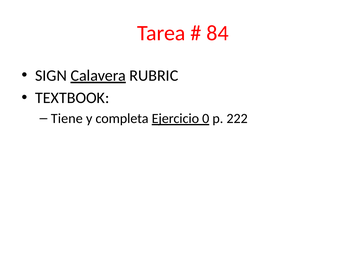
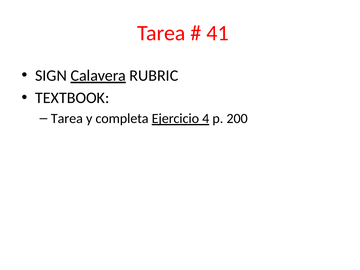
84: 84 -> 41
Tiene at (67, 119): Tiene -> Tarea
0: 0 -> 4
222: 222 -> 200
